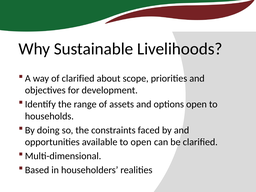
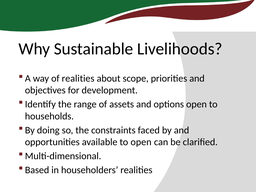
of clarified: clarified -> realities
